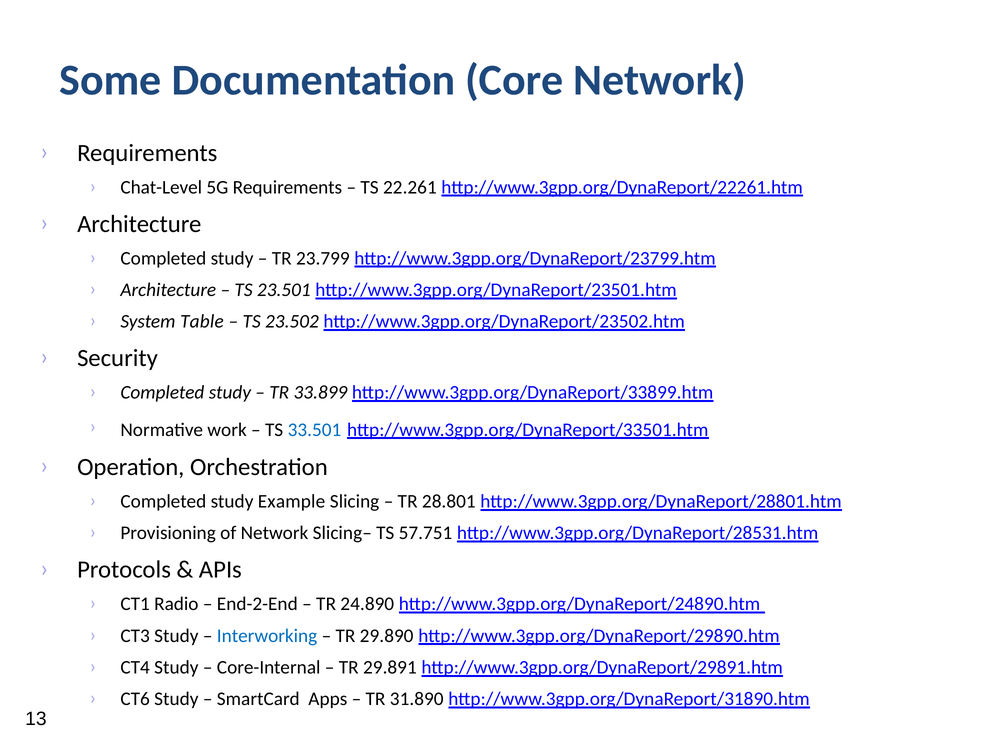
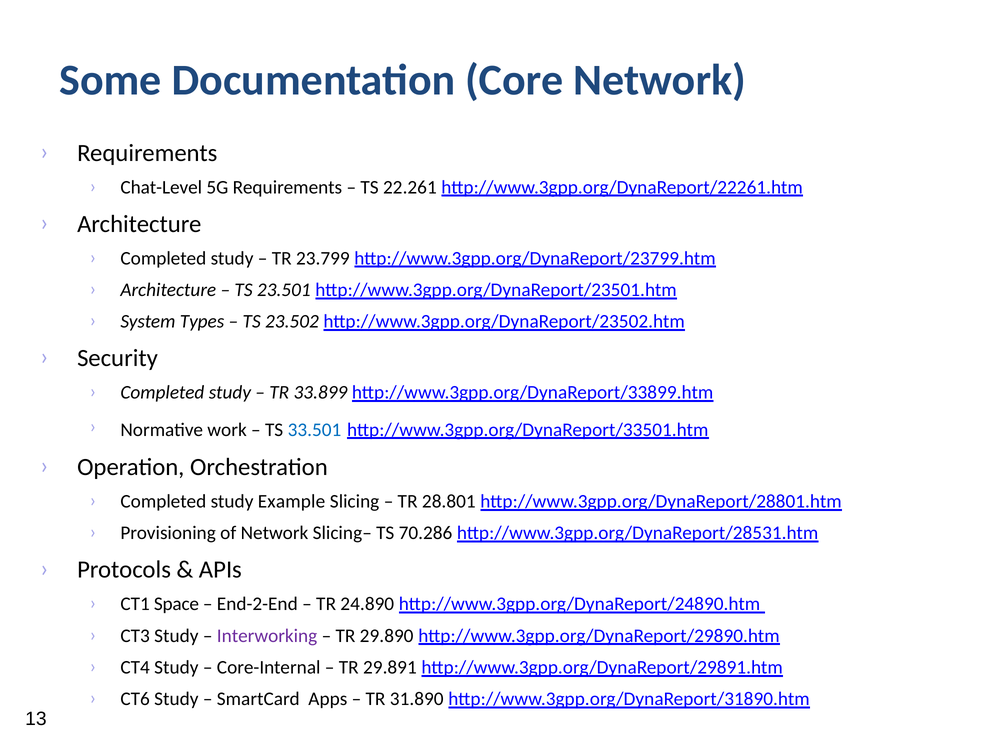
Table: Table -> Types
57.751: 57.751 -> 70.286
Radio: Radio -> Space
Interworking colour: blue -> purple
